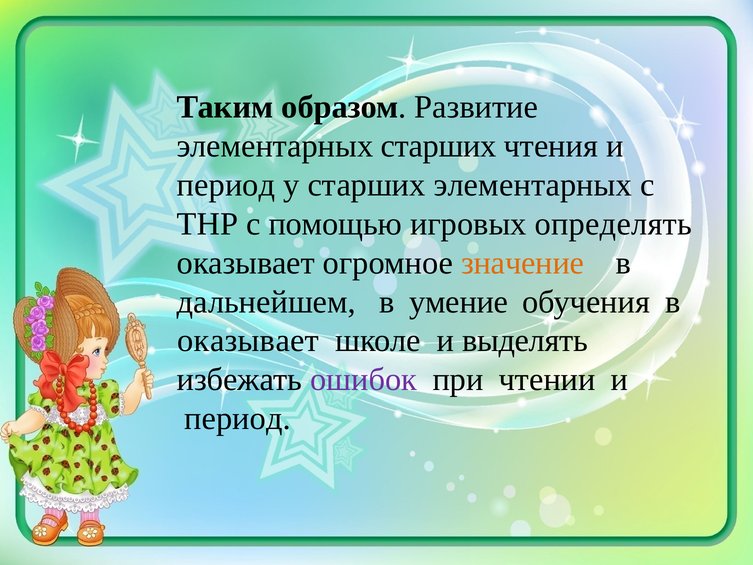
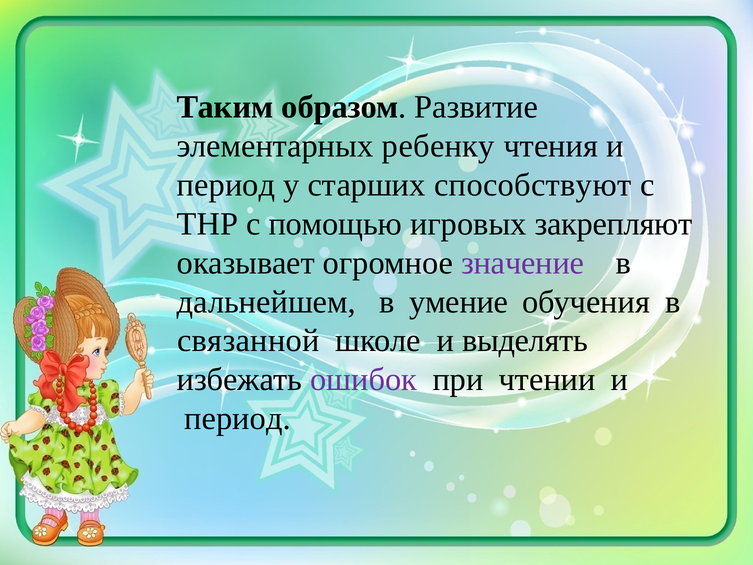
элементарных старших: старших -> ребенку
старших элементарных: элементарных -> способствуют
определять: определять -> закрепляют
значение colour: orange -> purple
оказывает at (248, 341): оказывает -> связанной
